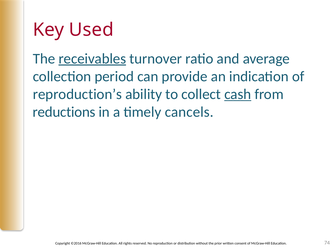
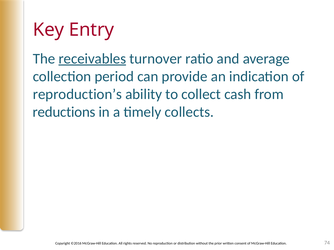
Used: Used -> Entry
cash underline: present -> none
cancels: cancels -> collects
